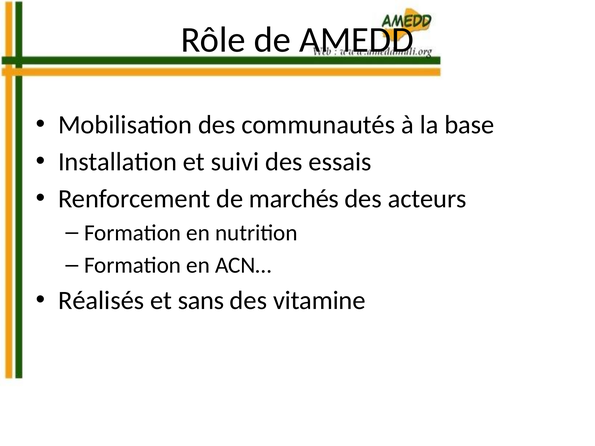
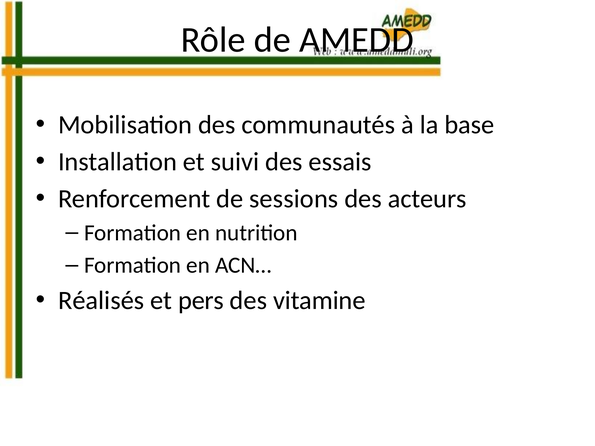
marchés: marchés -> sessions
sans: sans -> pers
